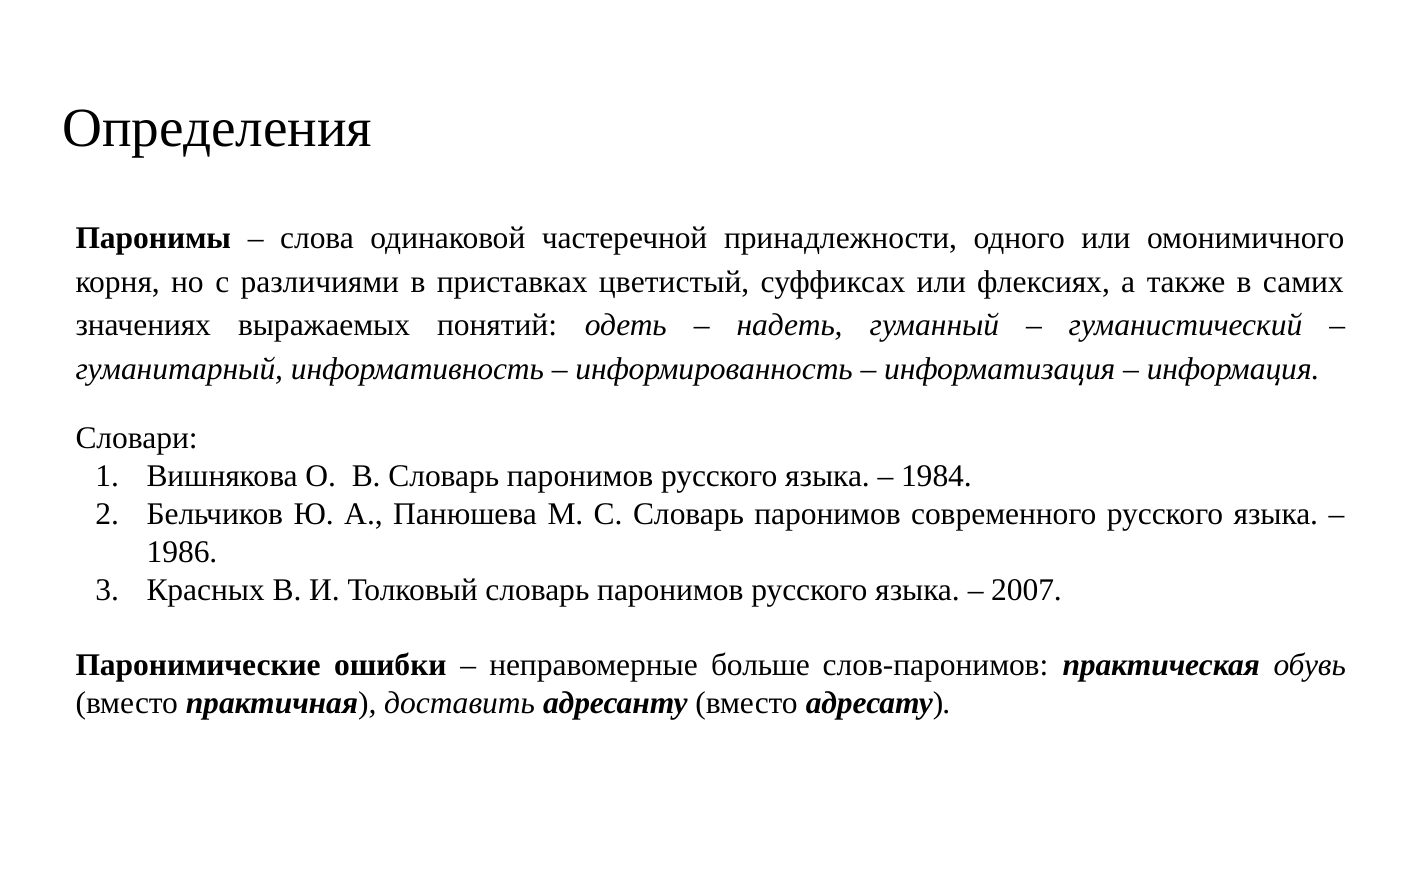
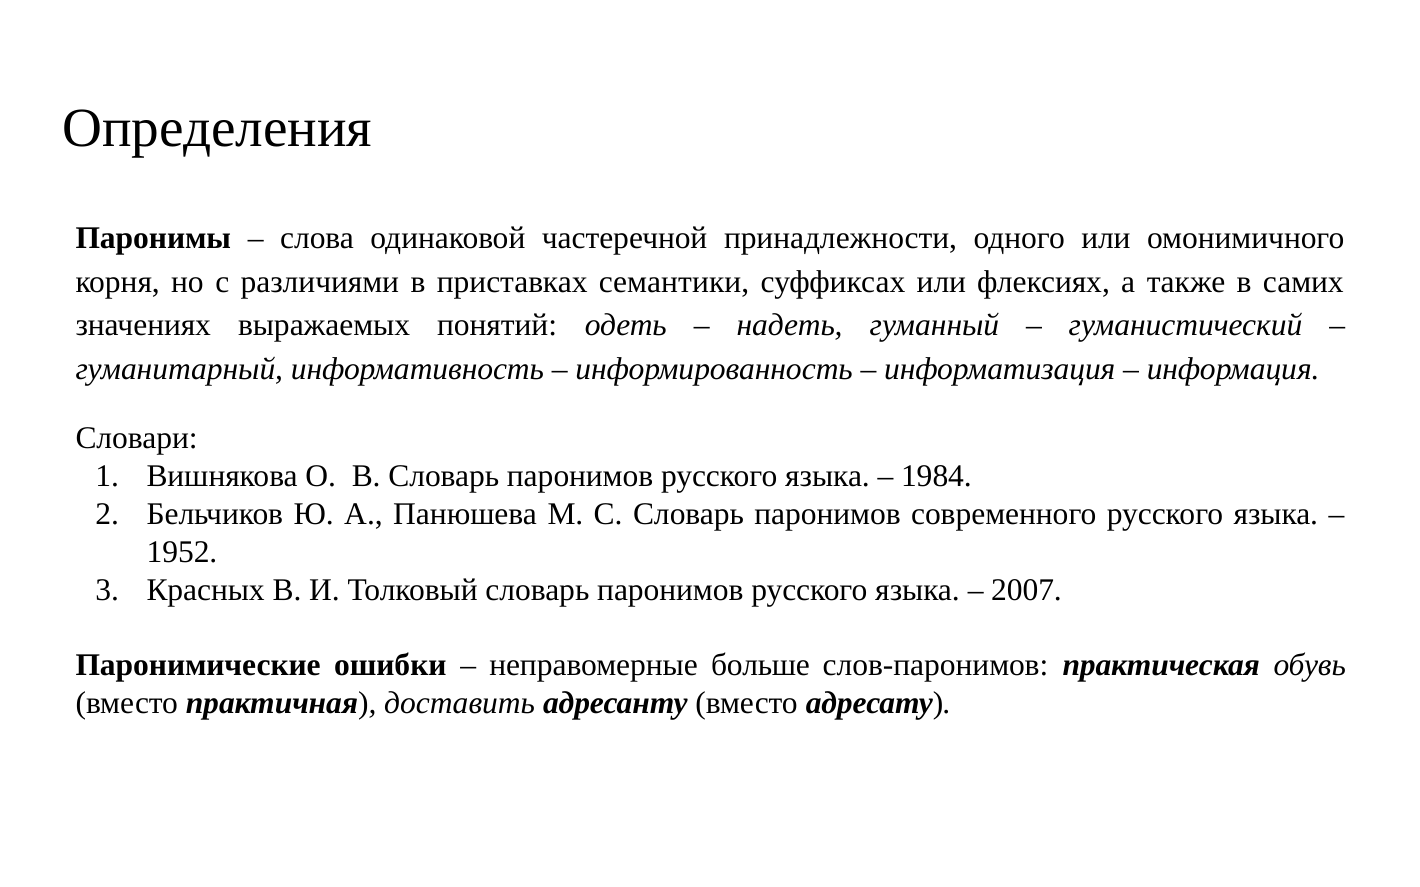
цветистый: цветистый -> семантики
1986: 1986 -> 1952
